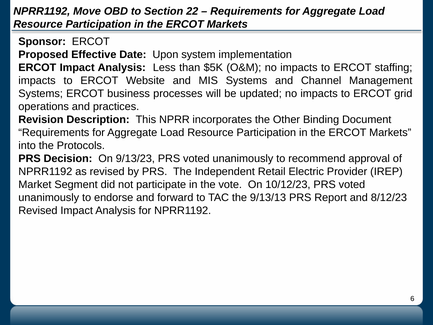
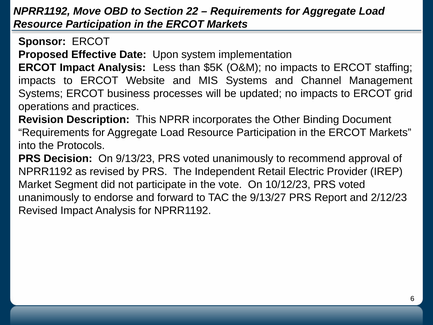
9/13/13: 9/13/13 -> 9/13/27
8/12/23: 8/12/23 -> 2/12/23
